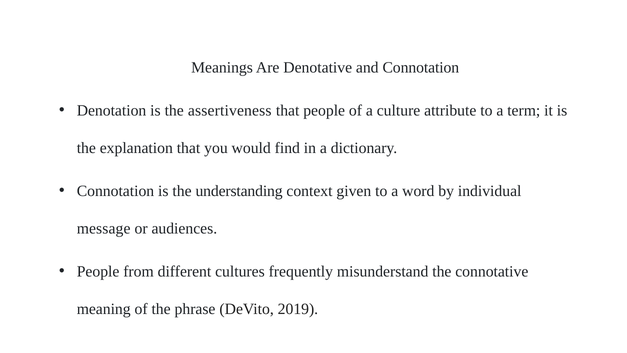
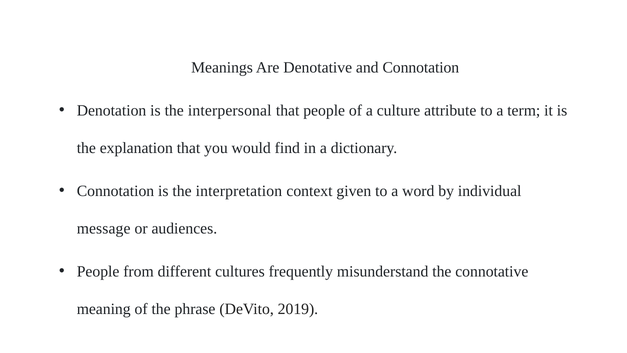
assertiveness: assertiveness -> interpersonal
understanding: understanding -> interpretation
